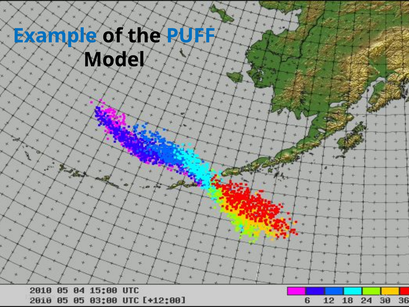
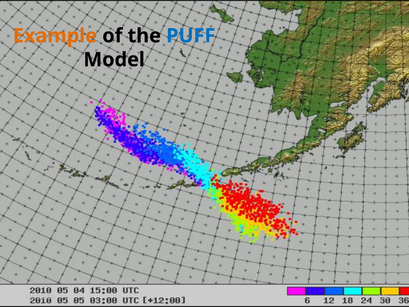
Example colour: blue -> orange
